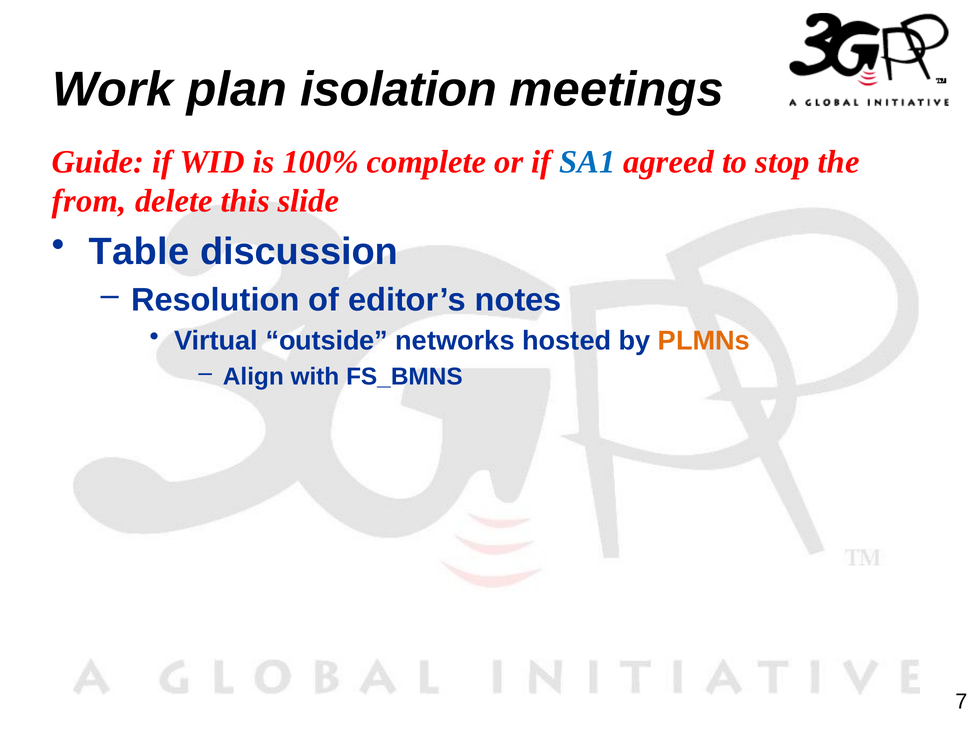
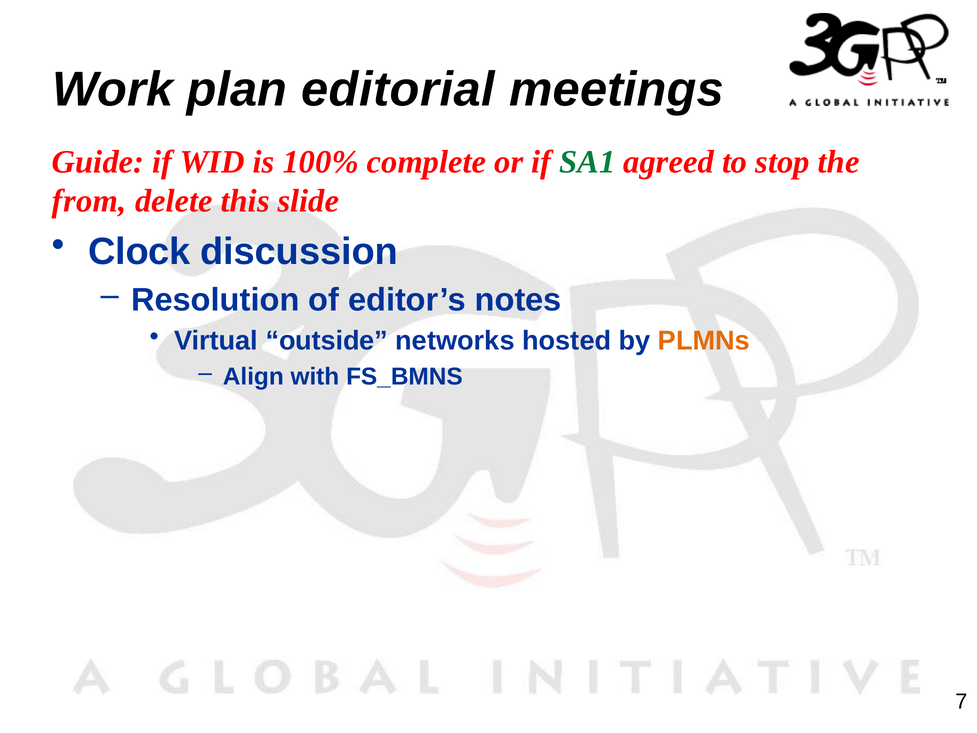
isolation: isolation -> editorial
SA1 colour: blue -> green
Table: Table -> Clock
